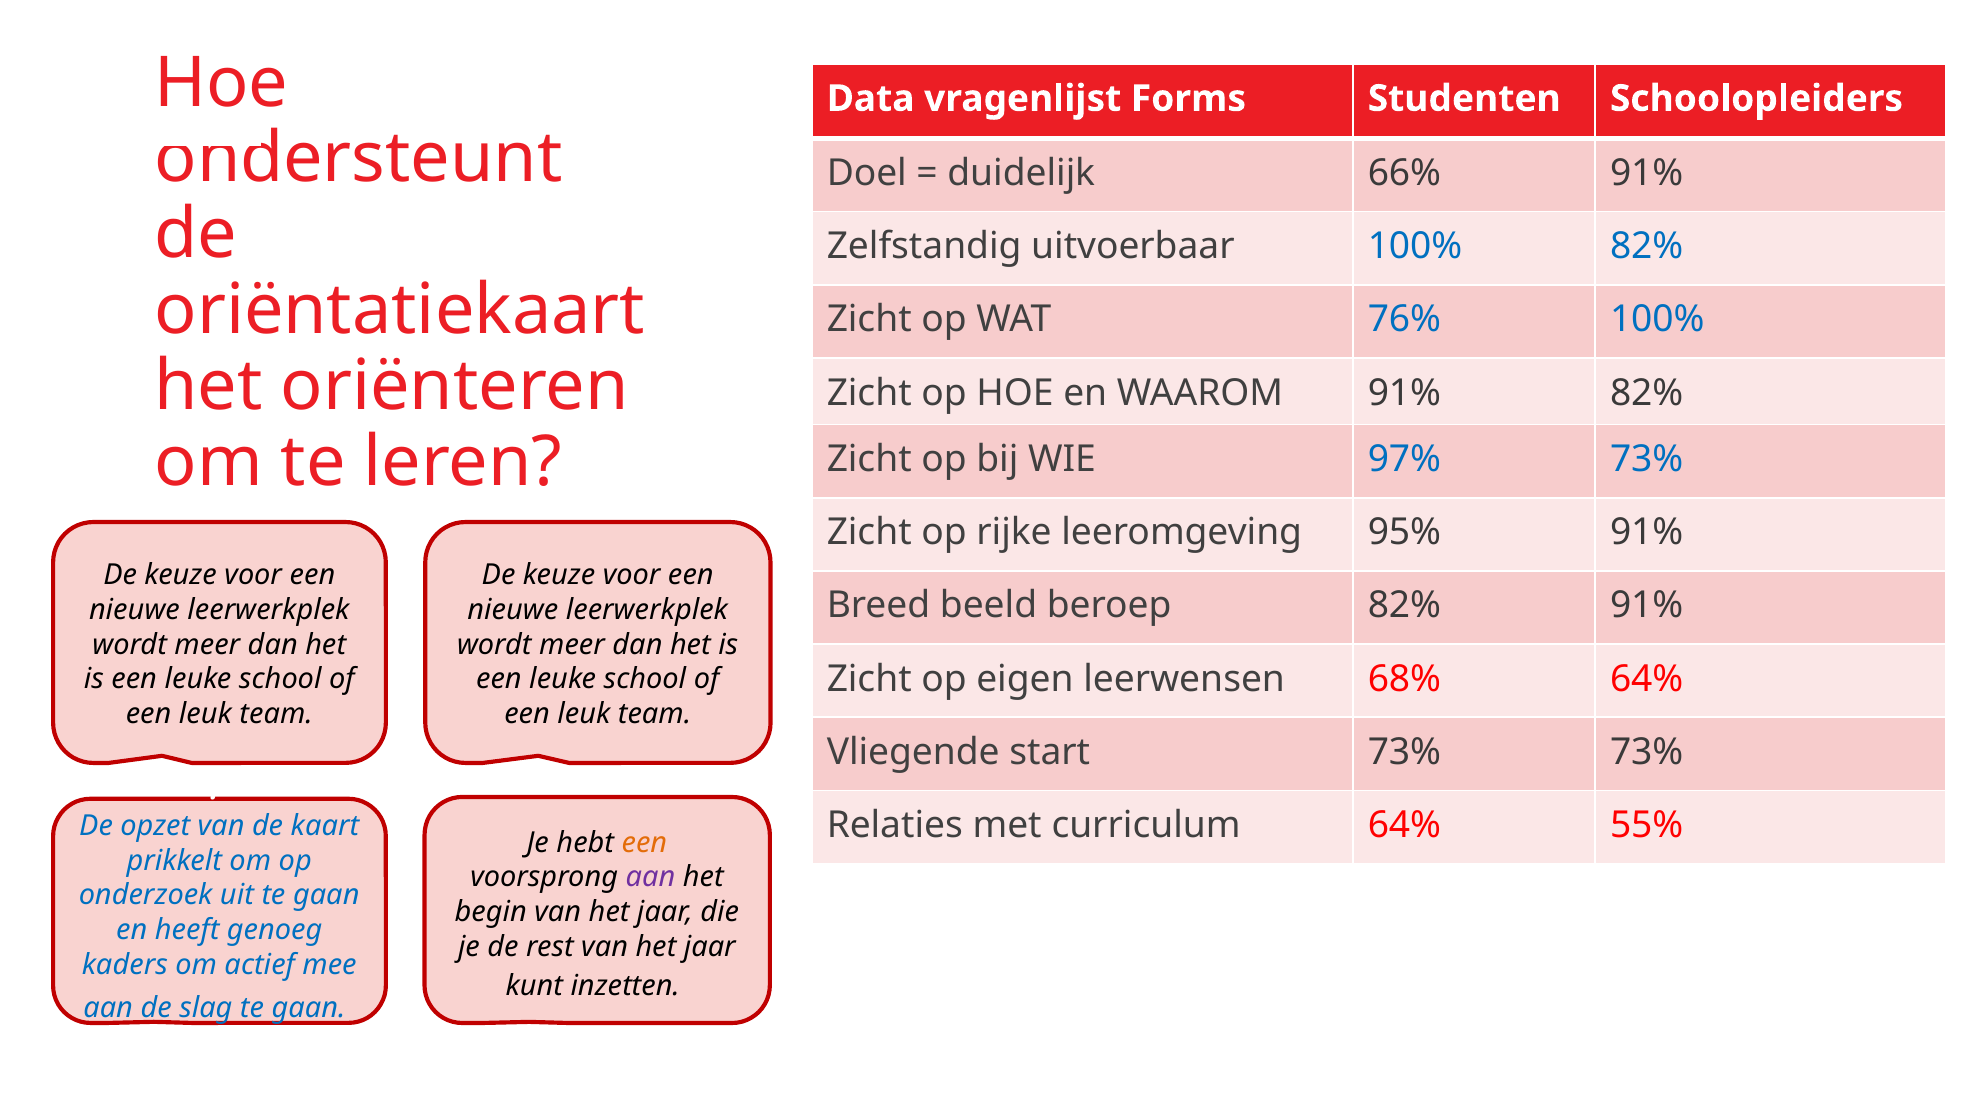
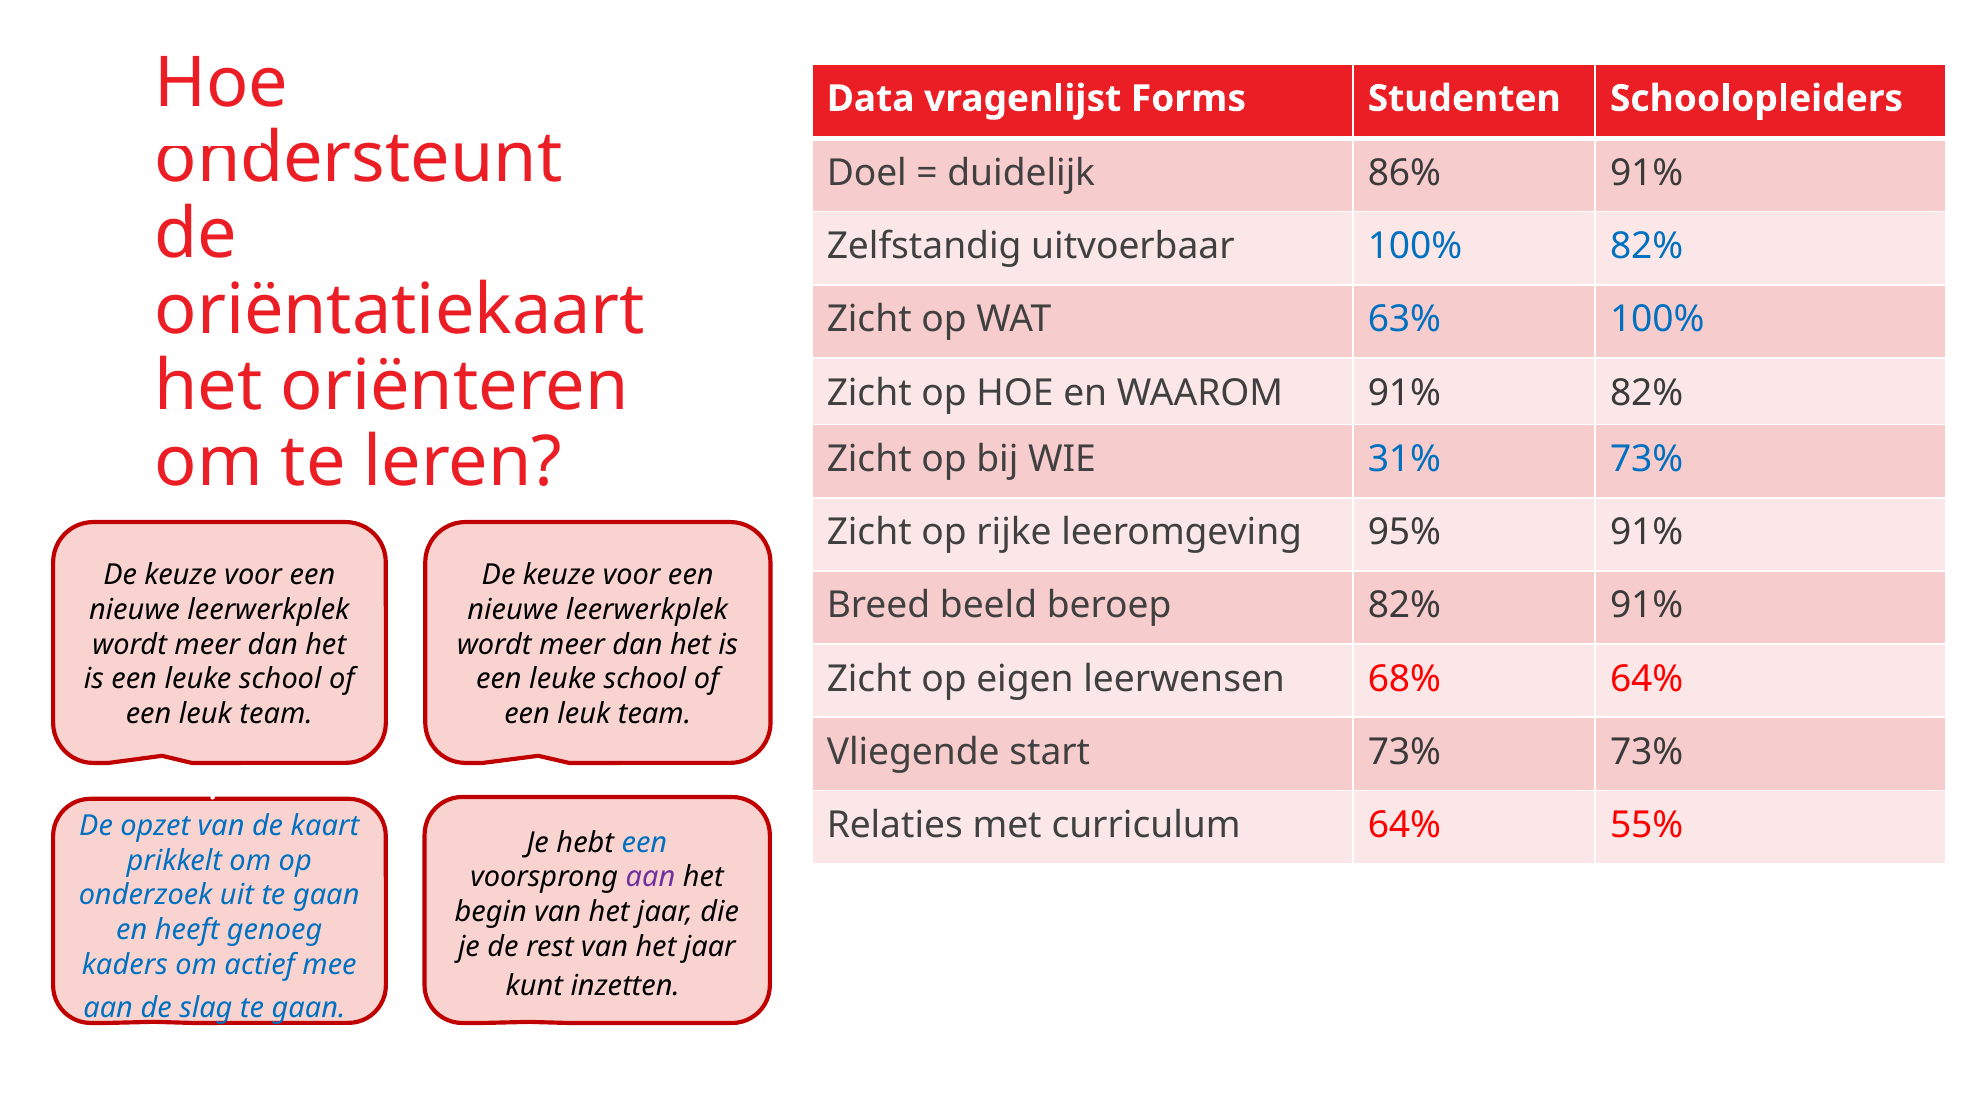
66%: 66% -> 86%
76%: 76% -> 63%
97%: 97% -> 31%
een at (644, 843) colour: orange -> blue
